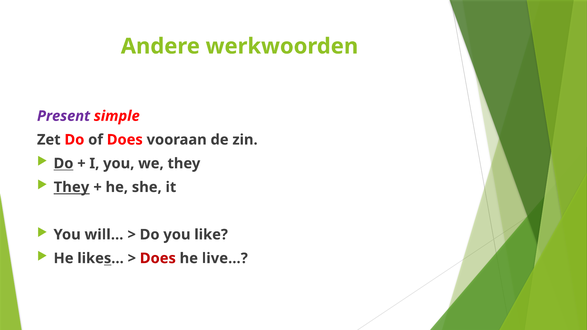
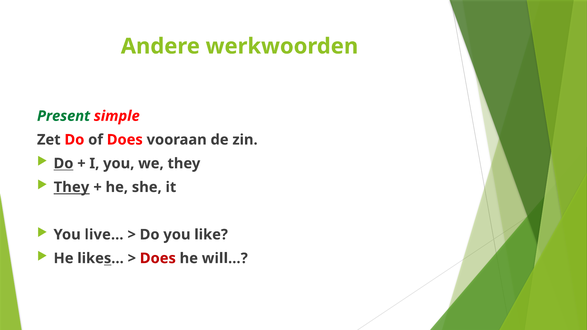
Present colour: purple -> green
will…: will… -> live…
live…: live… -> will…
